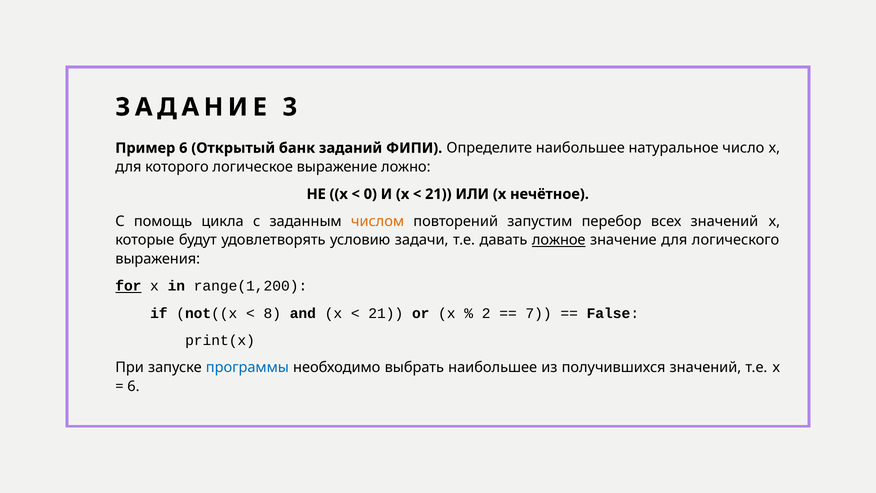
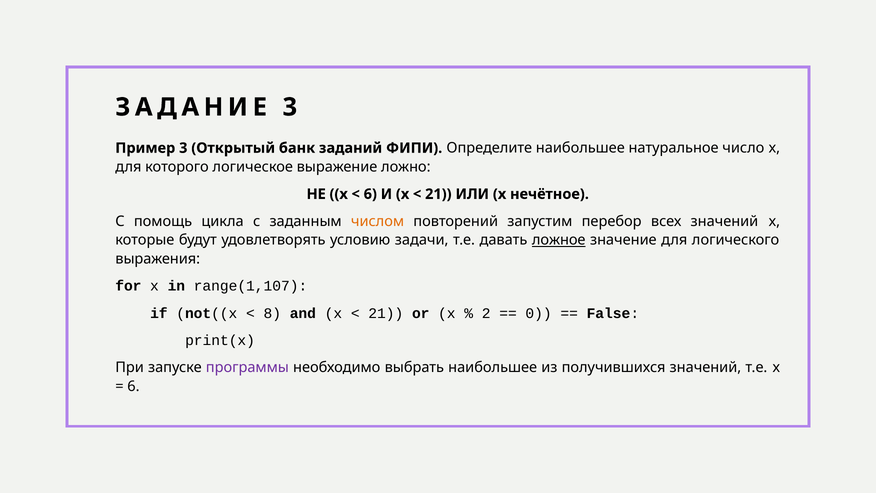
Пример 6: 6 -> 3
0 at (370, 194): 0 -> 6
for underline: present -> none
range(1,200: range(1,200 -> range(1,107
7: 7 -> 0
программы colour: blue -> purple
